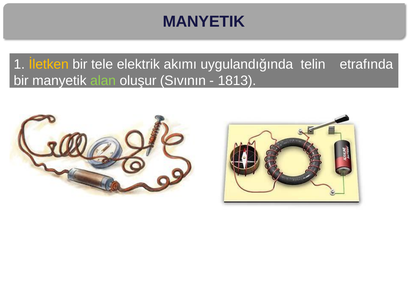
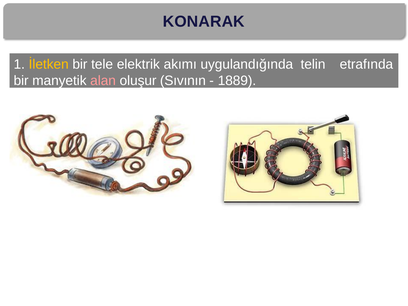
MANYETIK at (204, 22): MANYETIK -> KONARAK
alan colour: light green -> pink
1813: 1813 -> 1889
